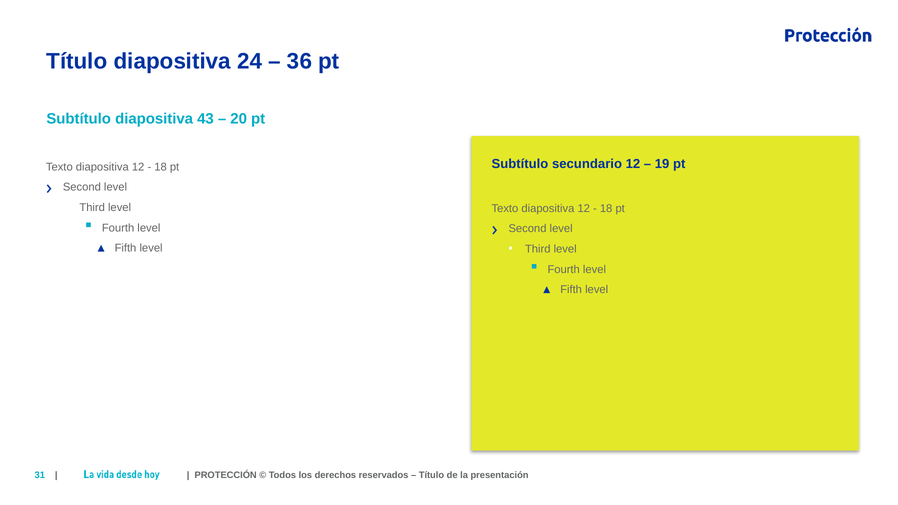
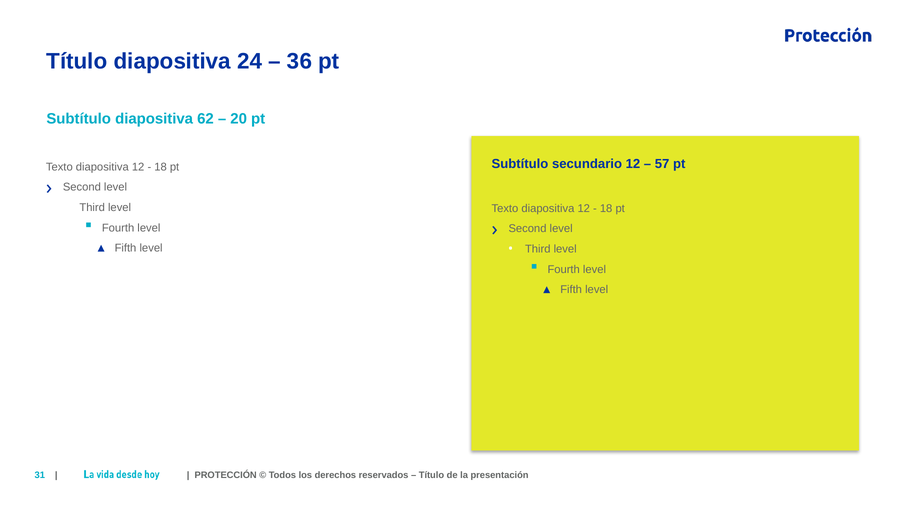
43: 43 -> 62
19: 19 -> 57
